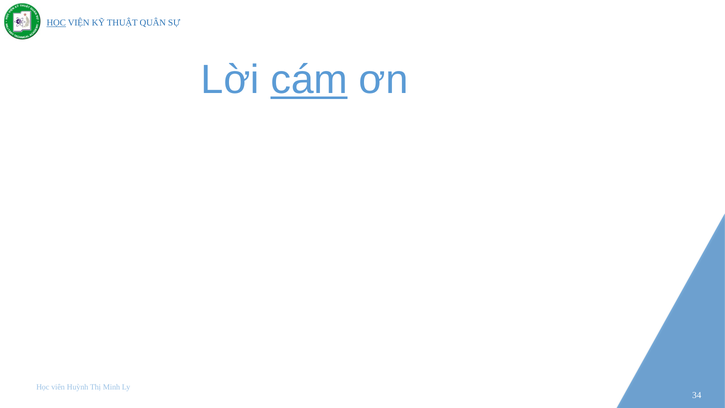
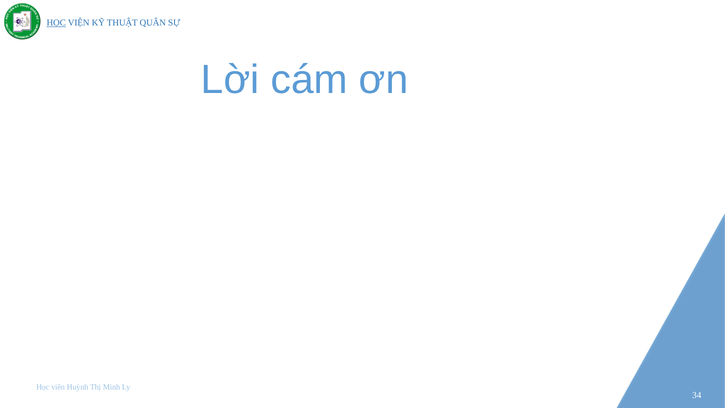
cám underline: present -> none
